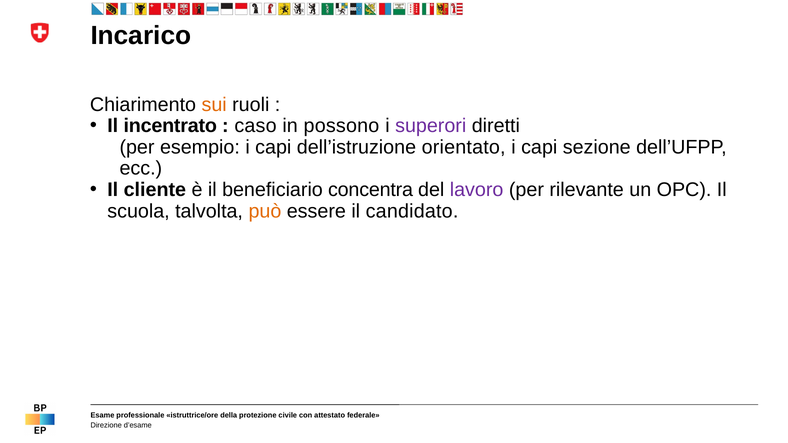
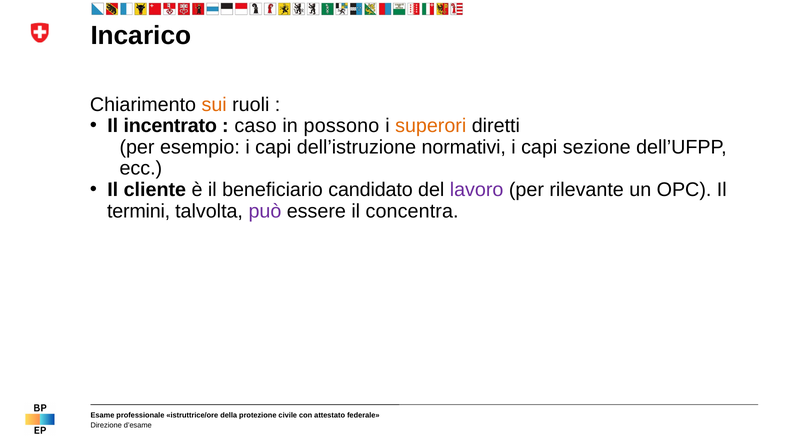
superori colour: purple -> orange
orientato: orientato -> normativi
concentra: concentra -> candidato
scuola: scuola -> termini
può colour: orange -> purple
candidato: candidato -> concentra
